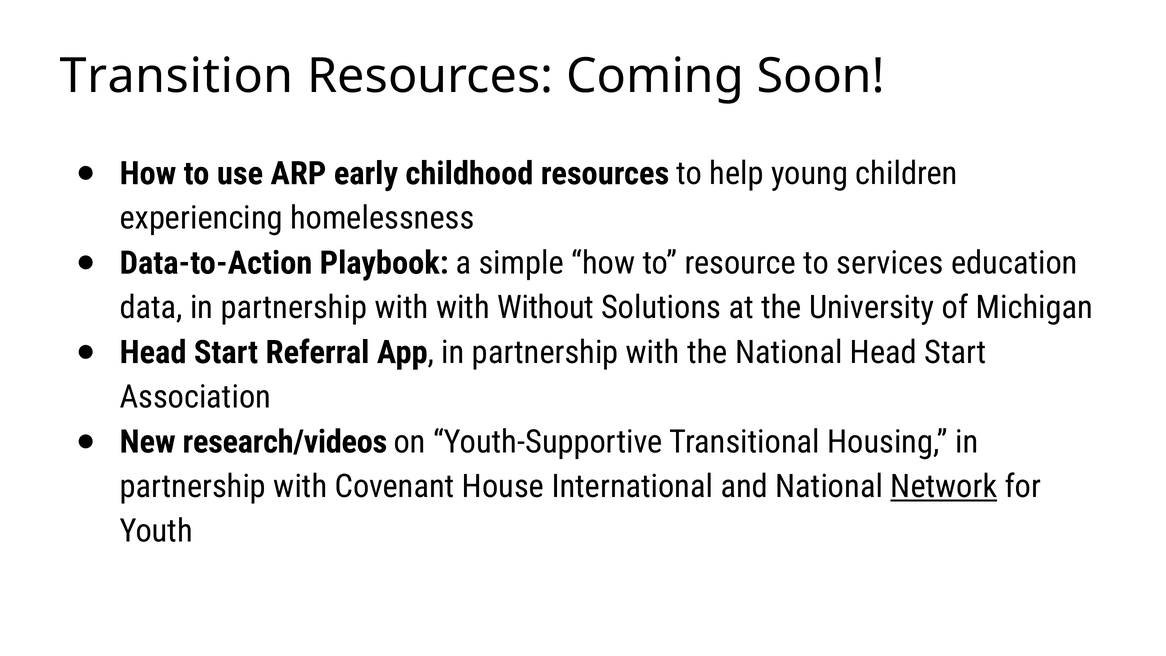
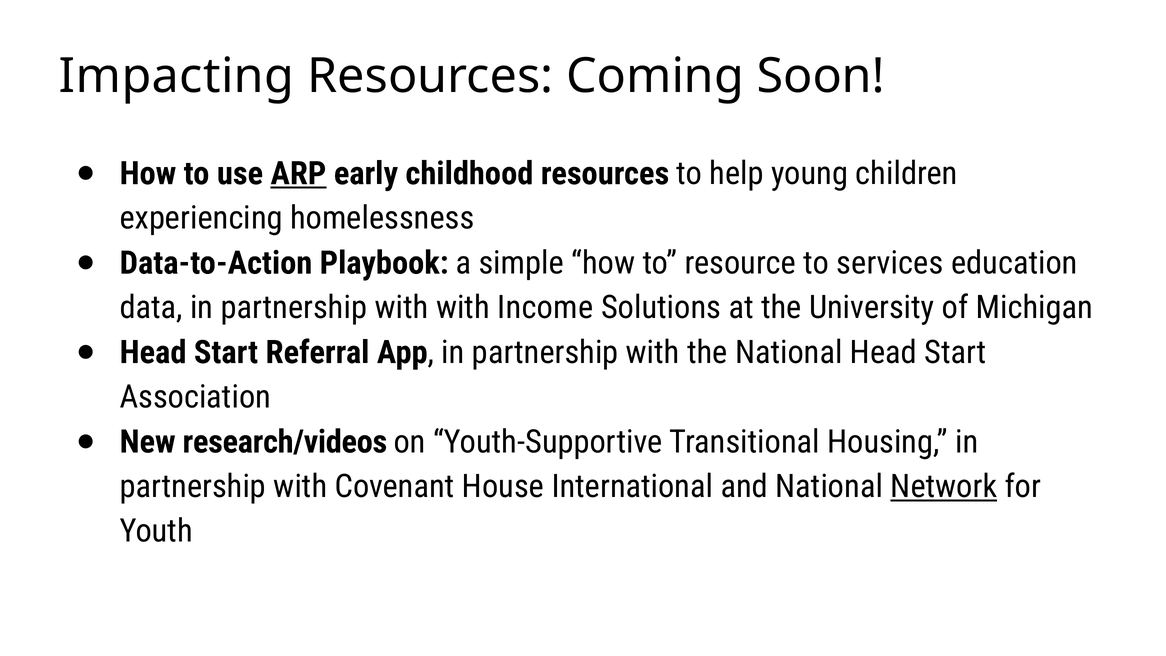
Transition: Transition -> Impacting
ARP underline: none -> present
Without: Without -> Income
